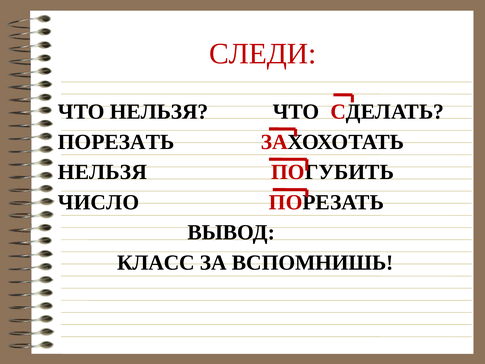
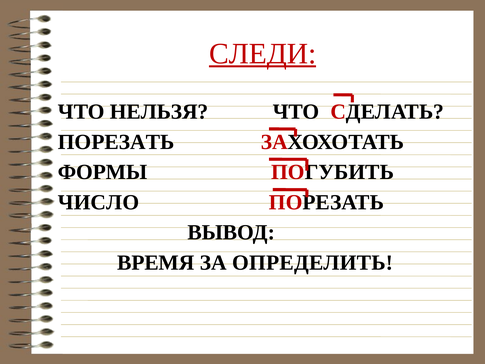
СЛЕДИ underline: none -> present
НЕЛЬЗЯ at (102, 172): НЕЛЬЗЯ -> ФОРМЫ
КЛАСС: КЛАСС -> ВРЕМЯ
ВСПОМНИШЬ: ВСПОМНИШЬ -> ОПРЕДЕЛИТЬ
